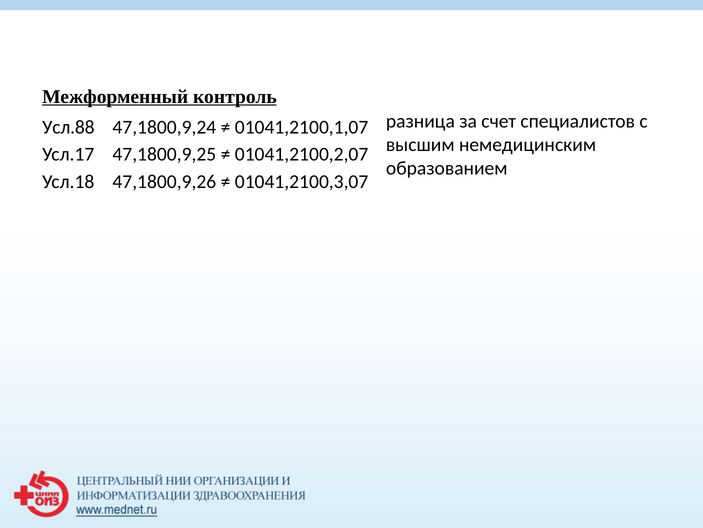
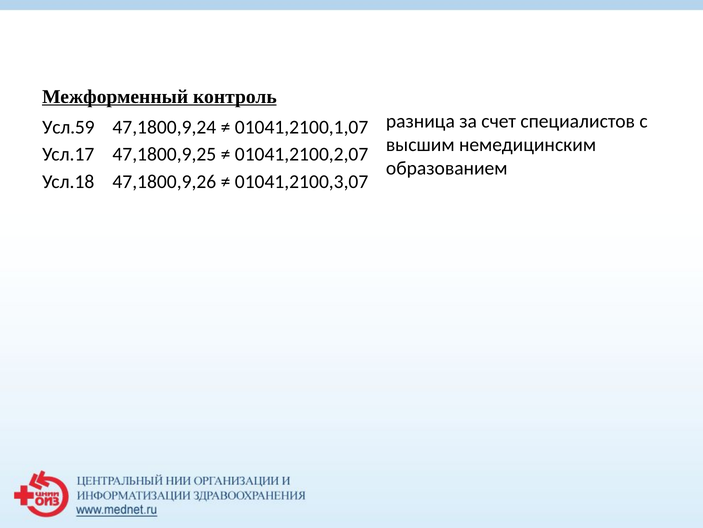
Усл.88: Усл.88 -> Усл.59
